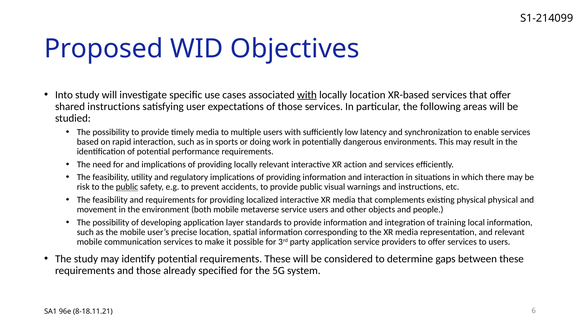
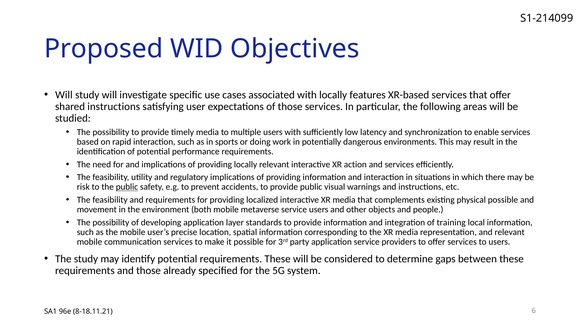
Into at (64, 95): Into -> Will
with at (307, 95) underline: present -> none
locally location: location -> features
physical physical: physical -> possible
